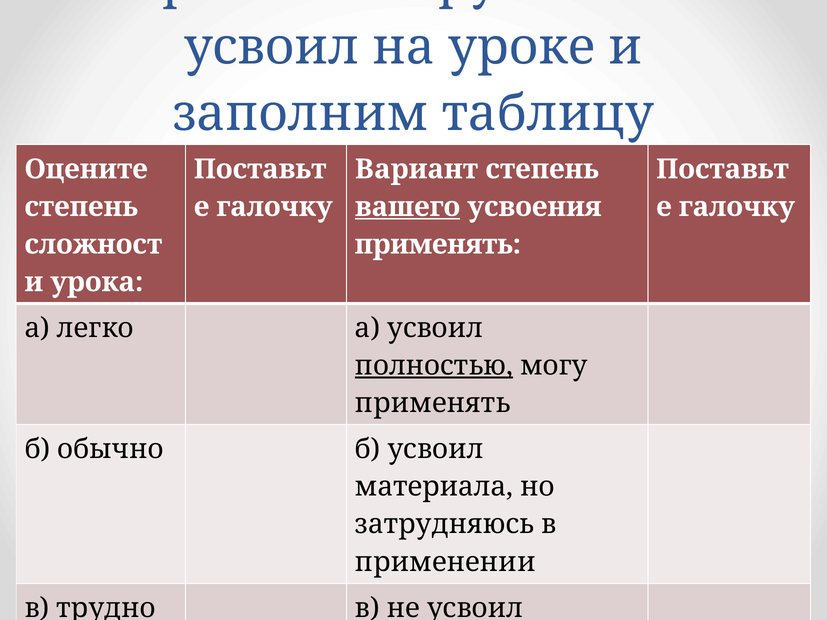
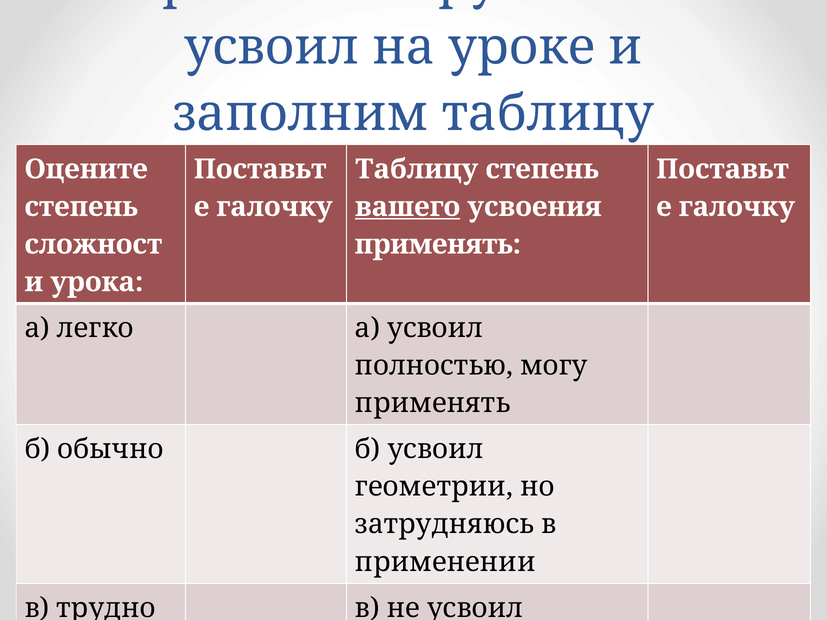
Вариант at (417, 169): Вариант -> Таблицу
полностью underline: present -> none
материала: материала -> геометрии
